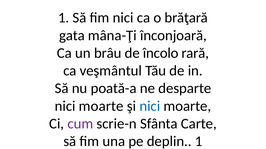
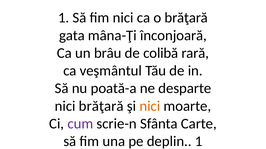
încolo: încolo -> colibă
moarte at (101, 106): moarte -> brăţară
nici at (150, 106) colour: blue -> orange
